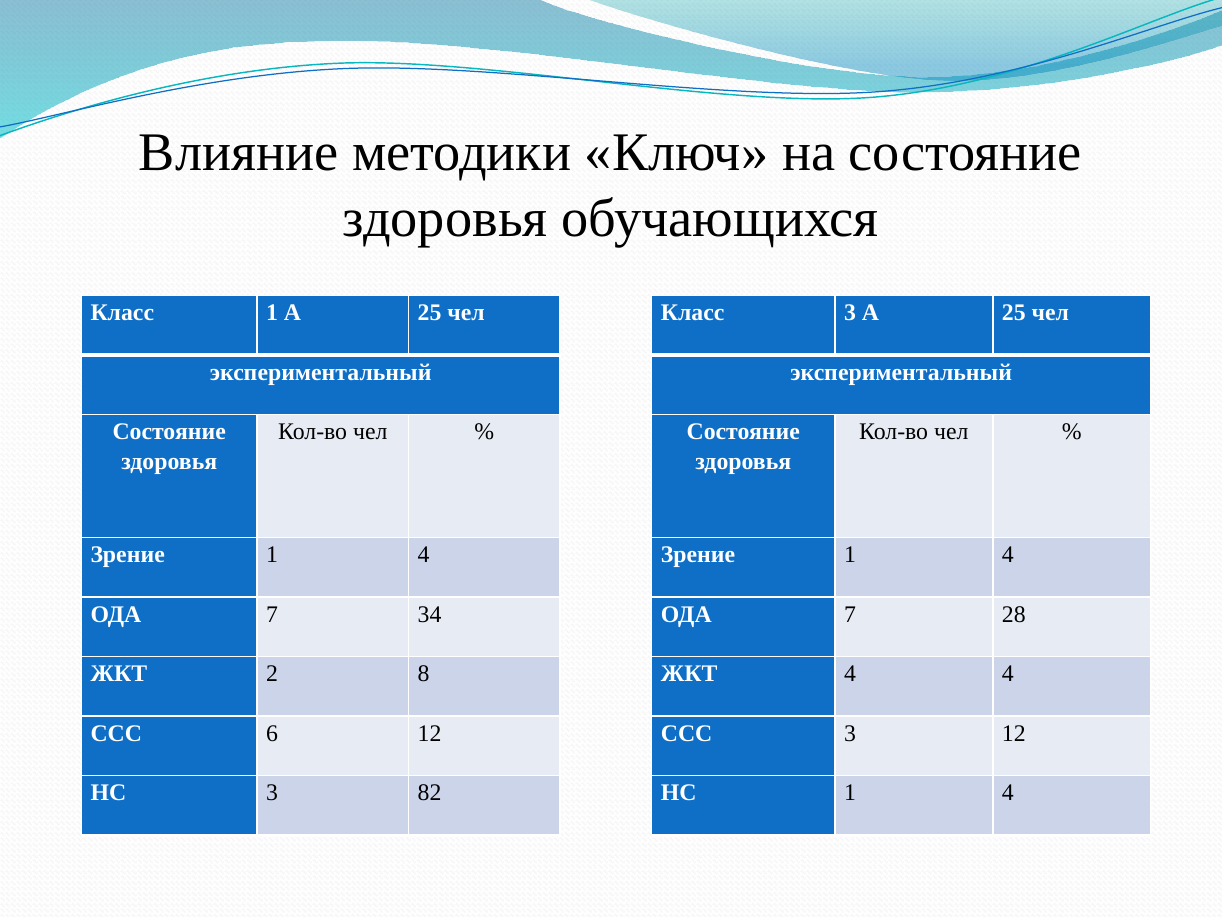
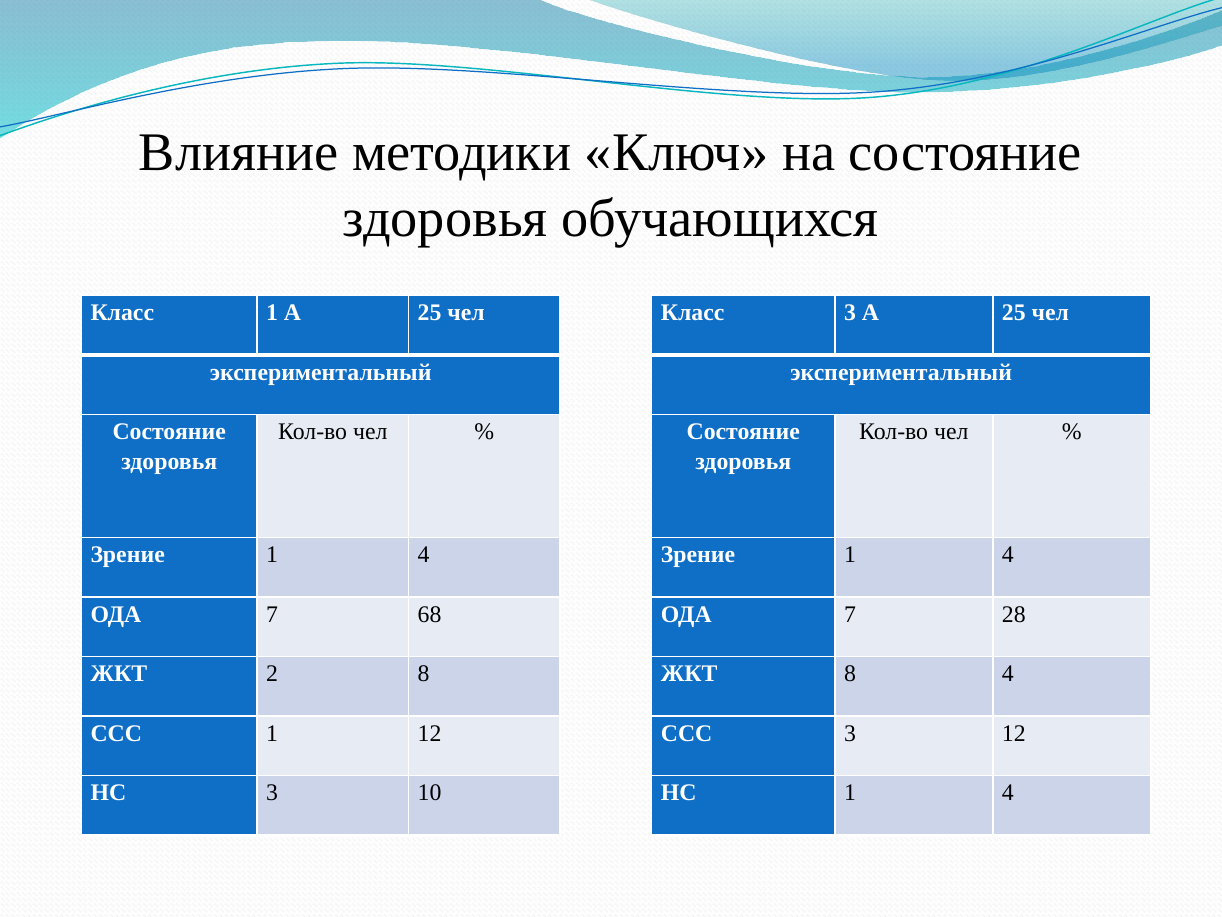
34: 34 -> 68
ЖКТ 4: 4 -> 8
ССС 6: 6 -> 1
82: 82 -> 10
